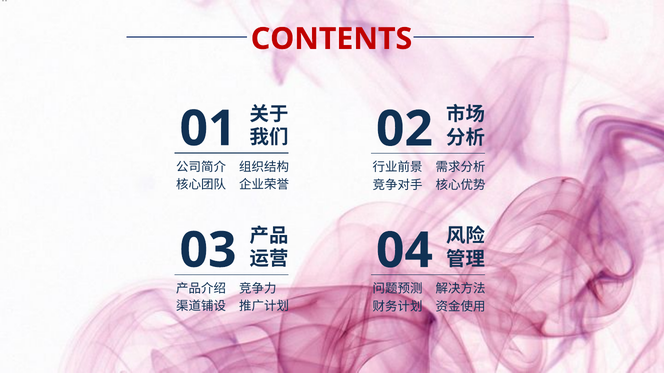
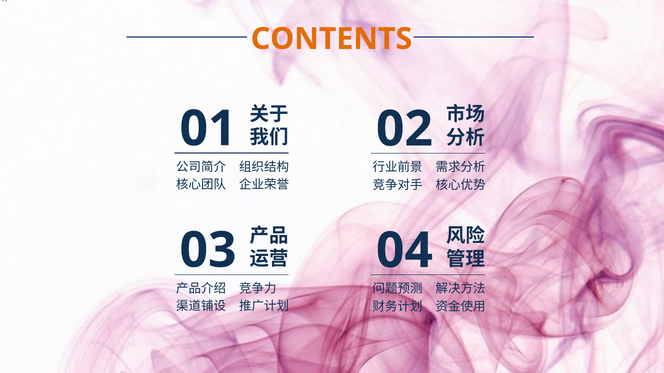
CONTENTS colour: red -> orange
